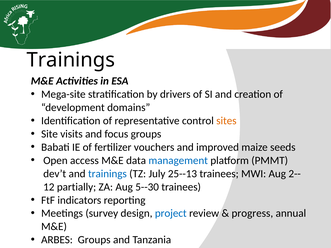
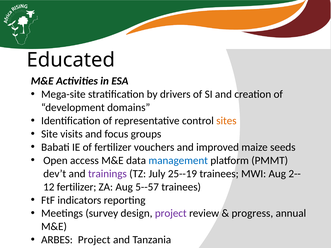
Trainings at (71, 60): Trainings -> Educated
trainings at (107, 174) colour: blue -> purple
25--13: 25--13 -> 25--19
partially at (76, 187): partially -> fertilizer
5--30: 5--30 -> 5--57
project at (171, 214) colour: blue -> purple
ARBES Groups: Groups -> Project
